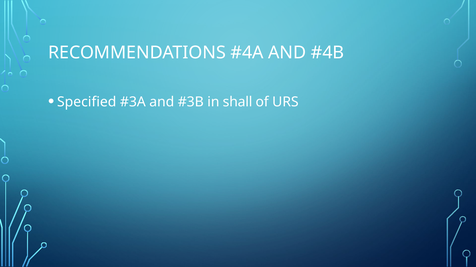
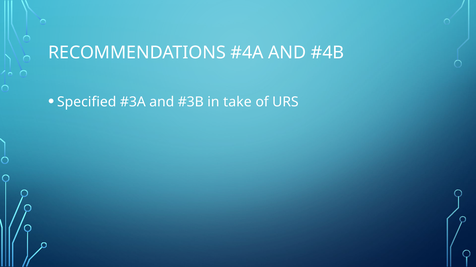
shall: shall -> take
